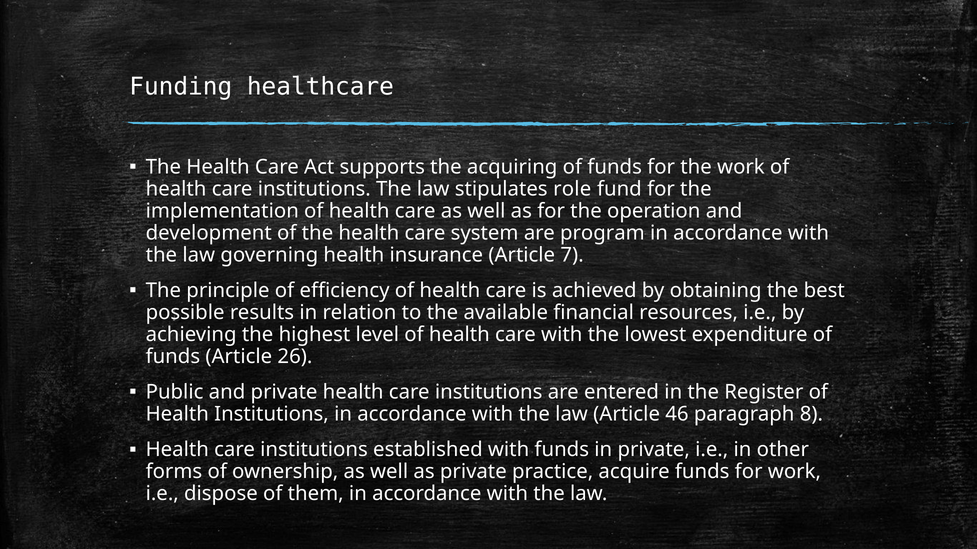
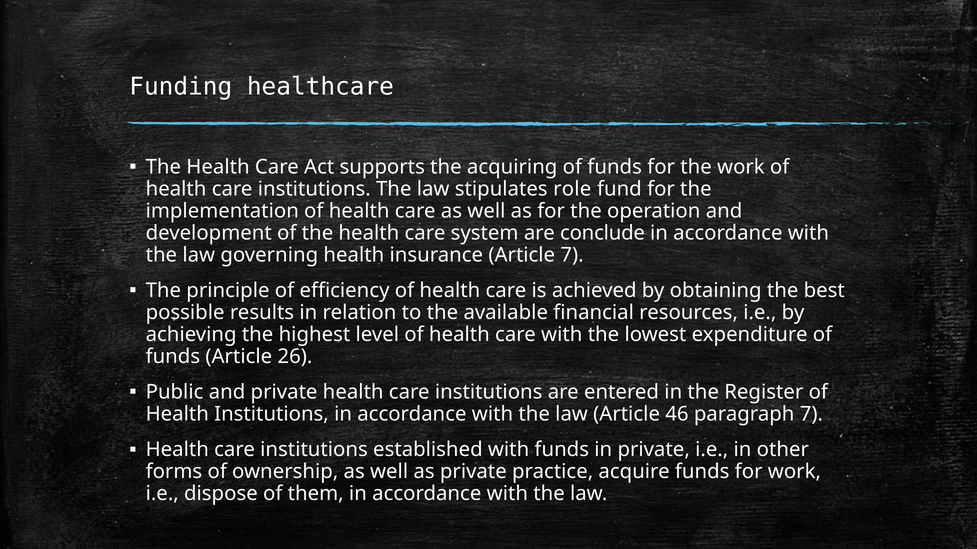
program: program -> conclude
paragraph 8: 8 -> 7
